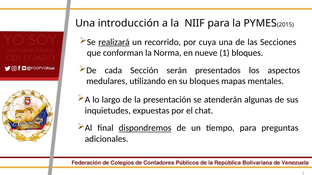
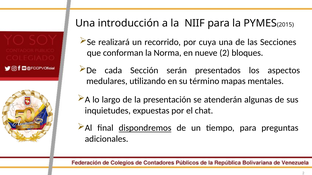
realizará underline: present -> none
nueve 1: 1 -> 2
su bloques: bloques -> término
